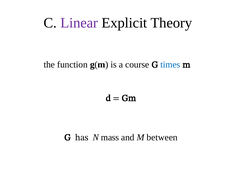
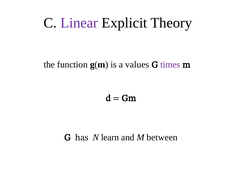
course: course -> values
times colour: blue -> purple
mass: mass -> learn
